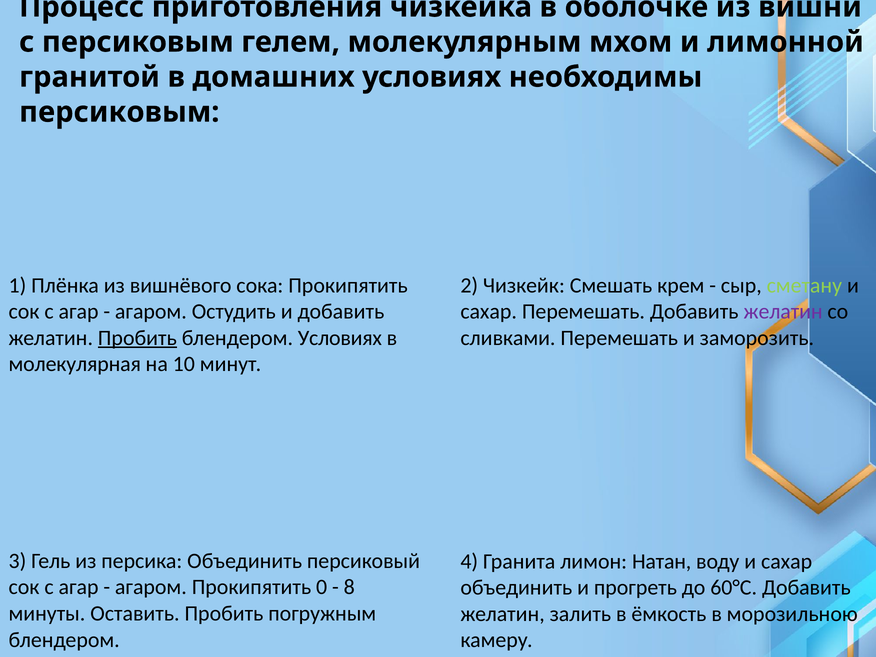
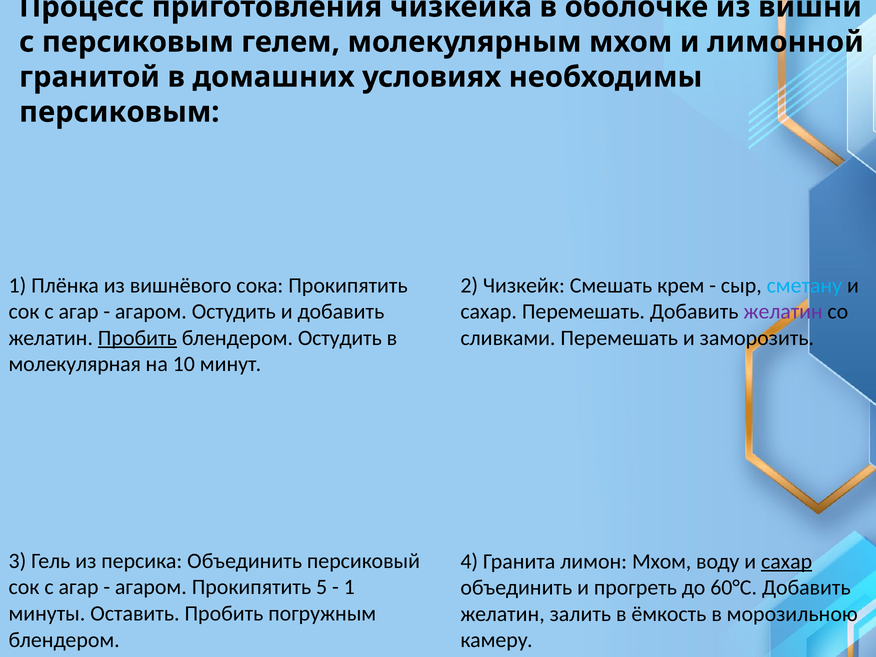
сметану colour: light green -> light blue
блендером Условиях: Условиях -> Остудить
лимон Натан: Натан -> Мхом
сахар at (787, 561) underline: none -> present
0: 0 -> 5
8 at (349, 587): 8 -> 1
